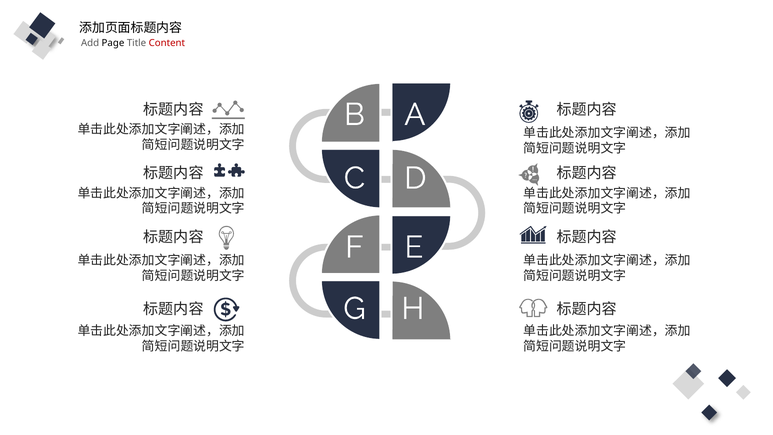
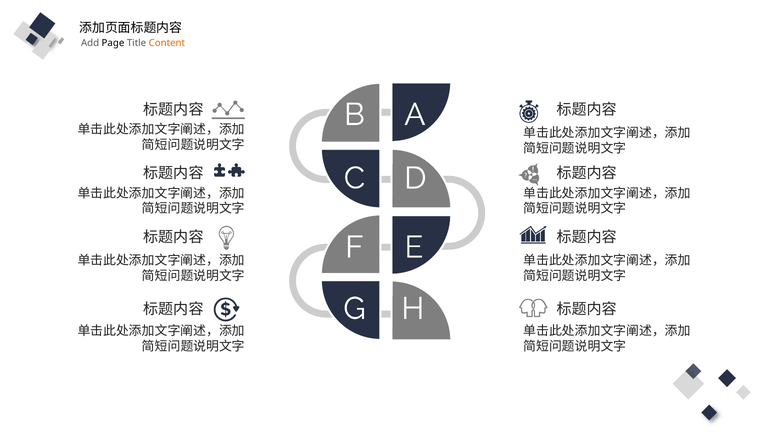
Content colour: red -> orange
